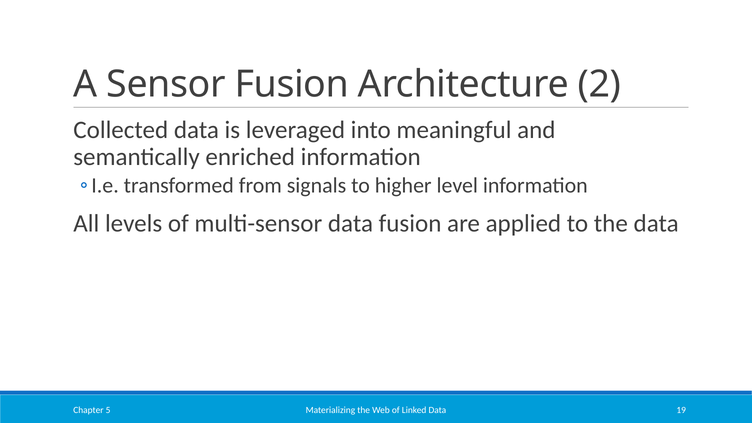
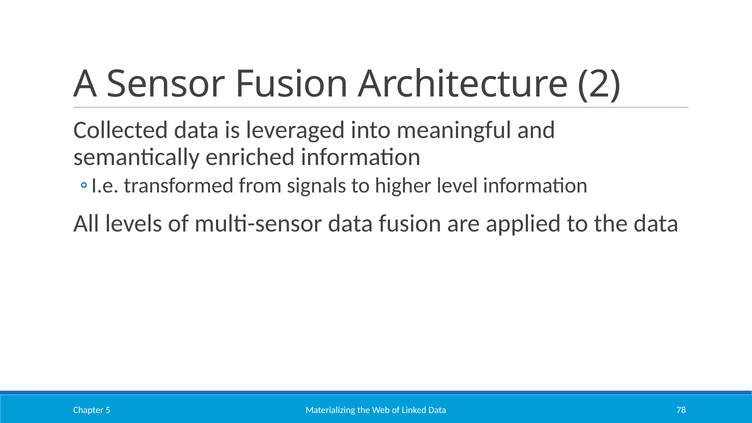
19: 19 -> 78
